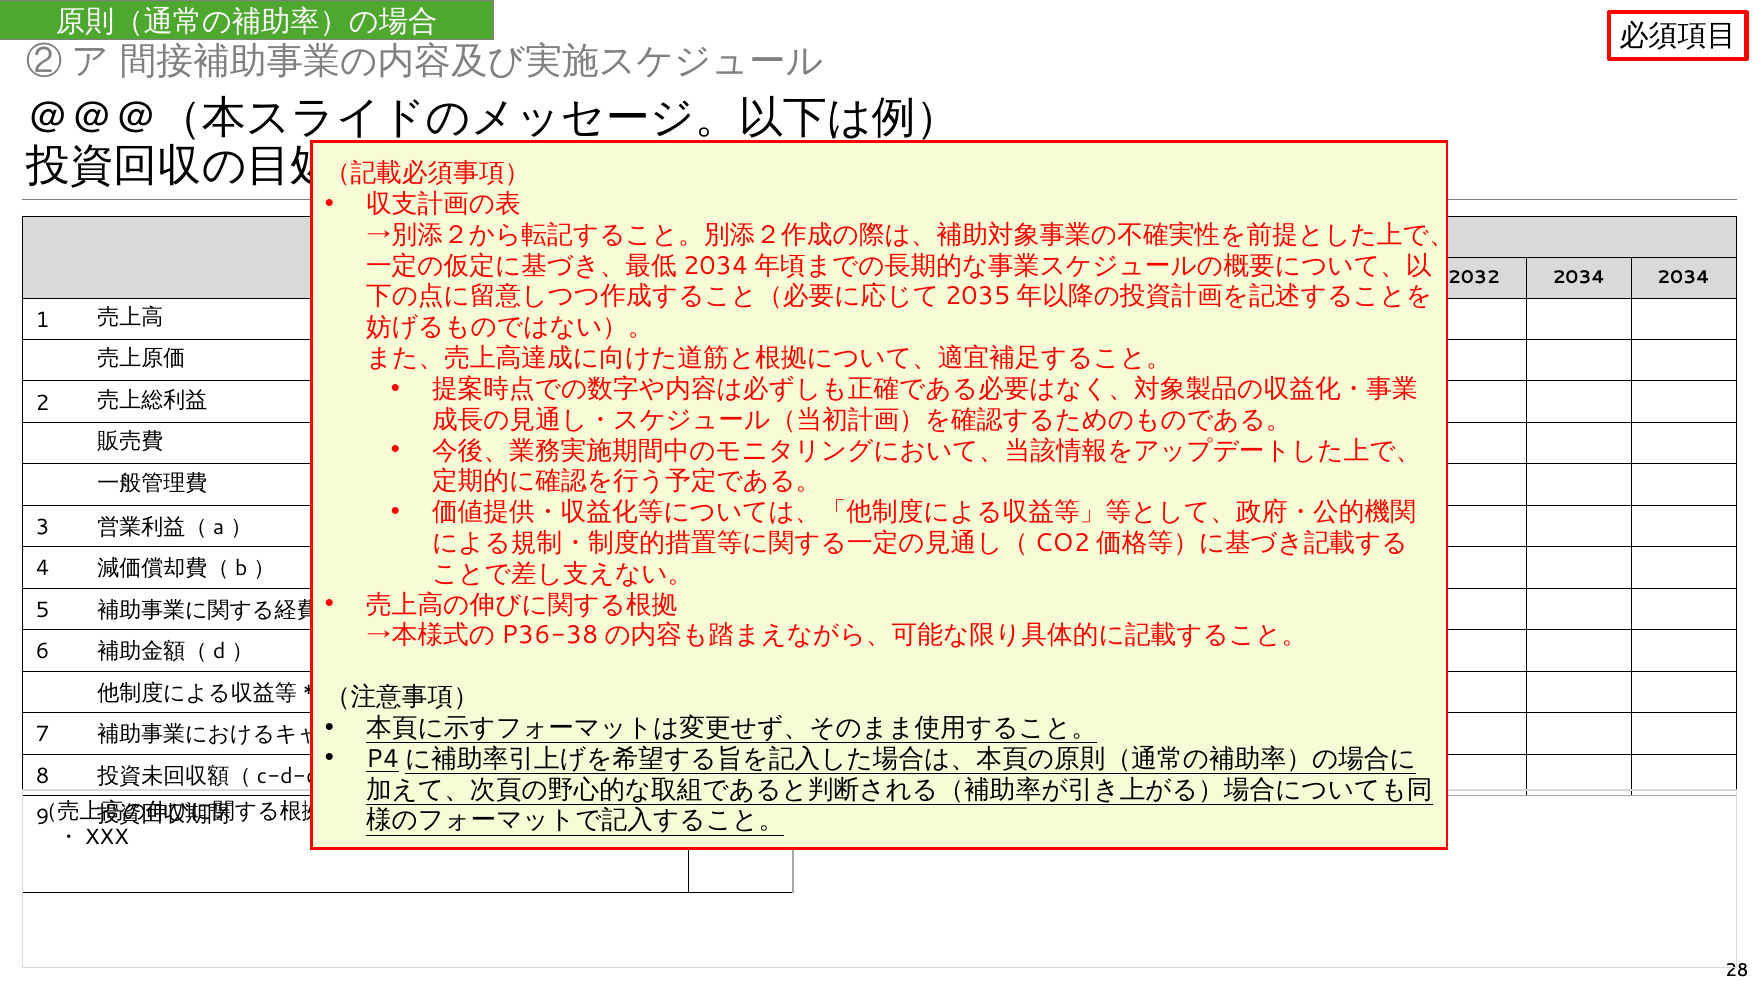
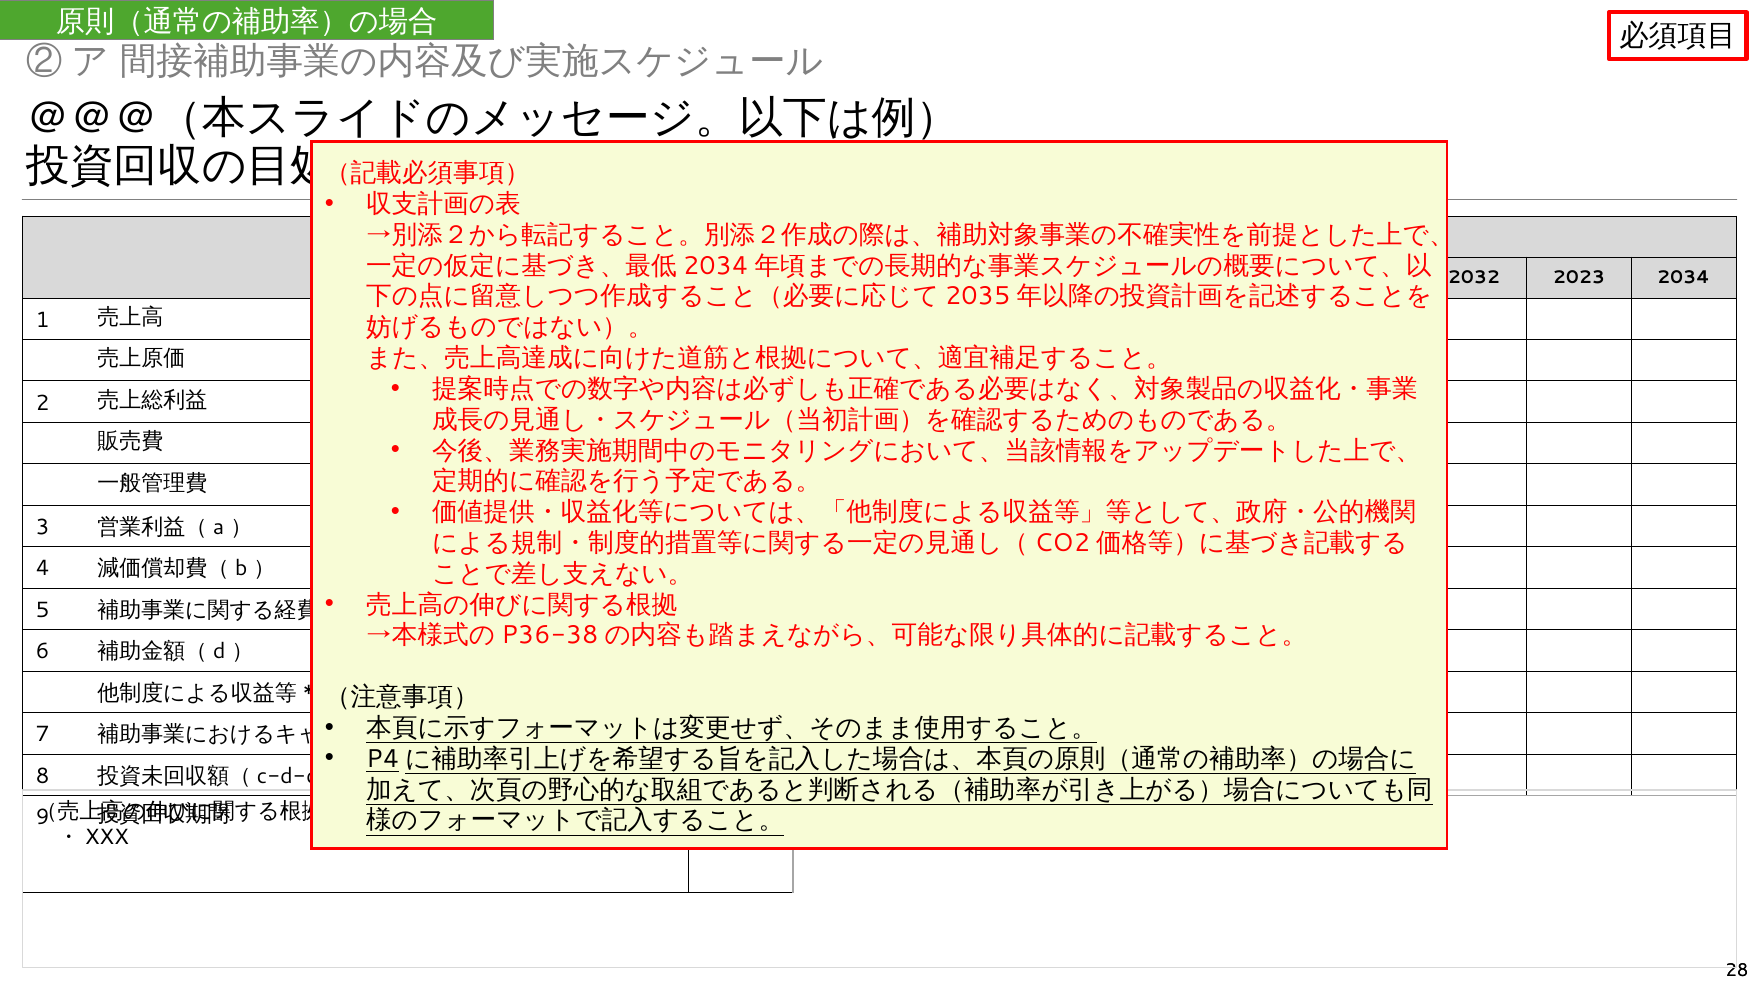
2032 2034: 2034 -> 2023
